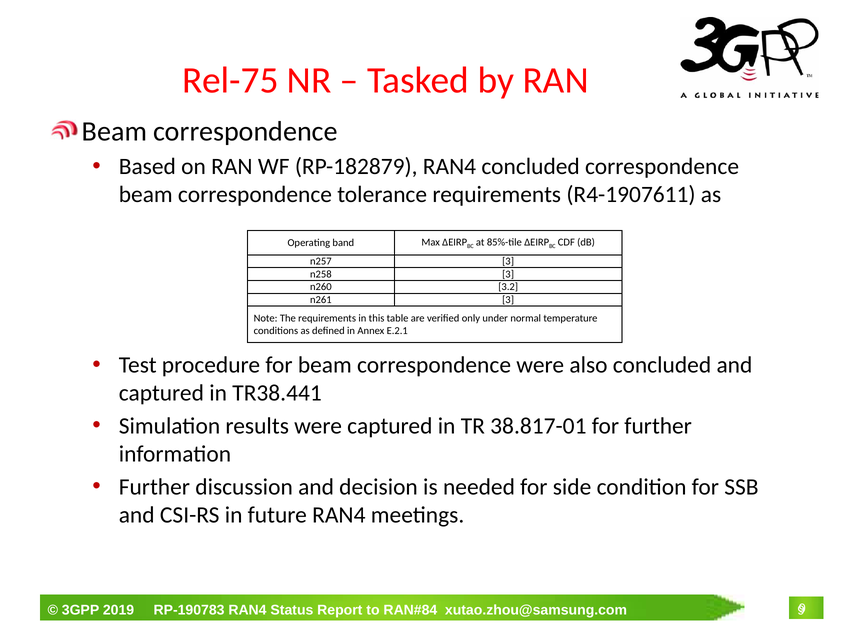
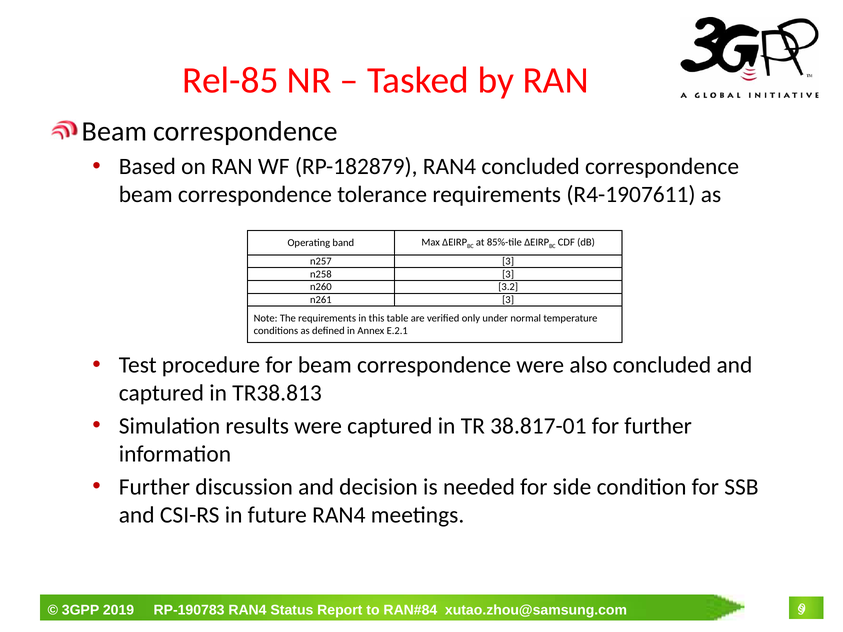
Rel-75: Rel-75 -> Rel-85
TR38.441: TR38.441 -> TR38.813
